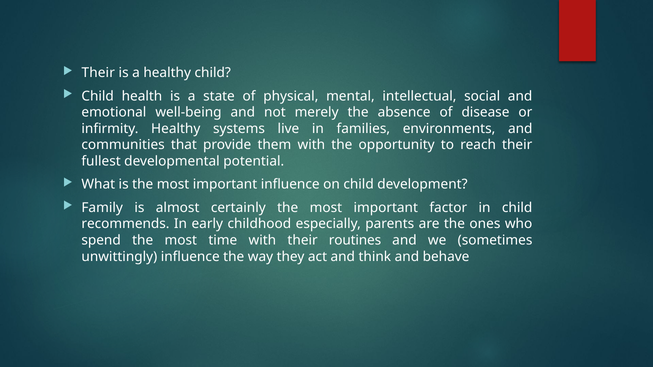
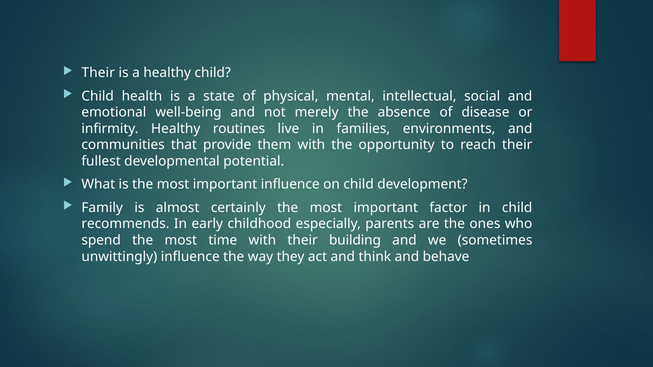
systems: systems -> routines
routines: routines -> building
